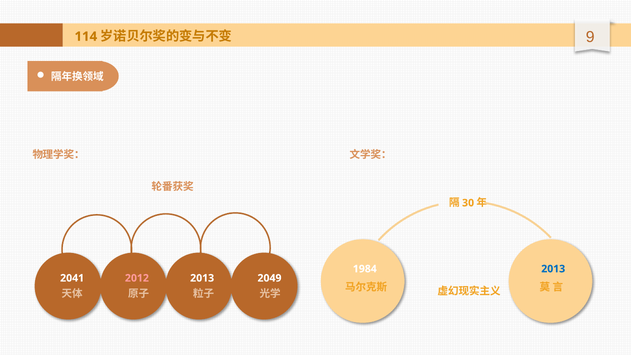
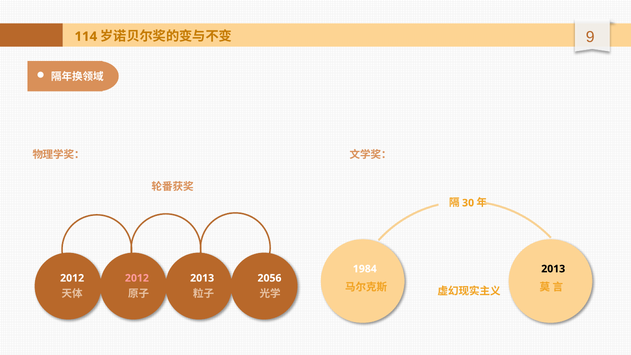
2013 at (553, 269) colour: blue -> black
2041 at (72, 278): 2041 -> 2012
2049: 2049 -> 2056
